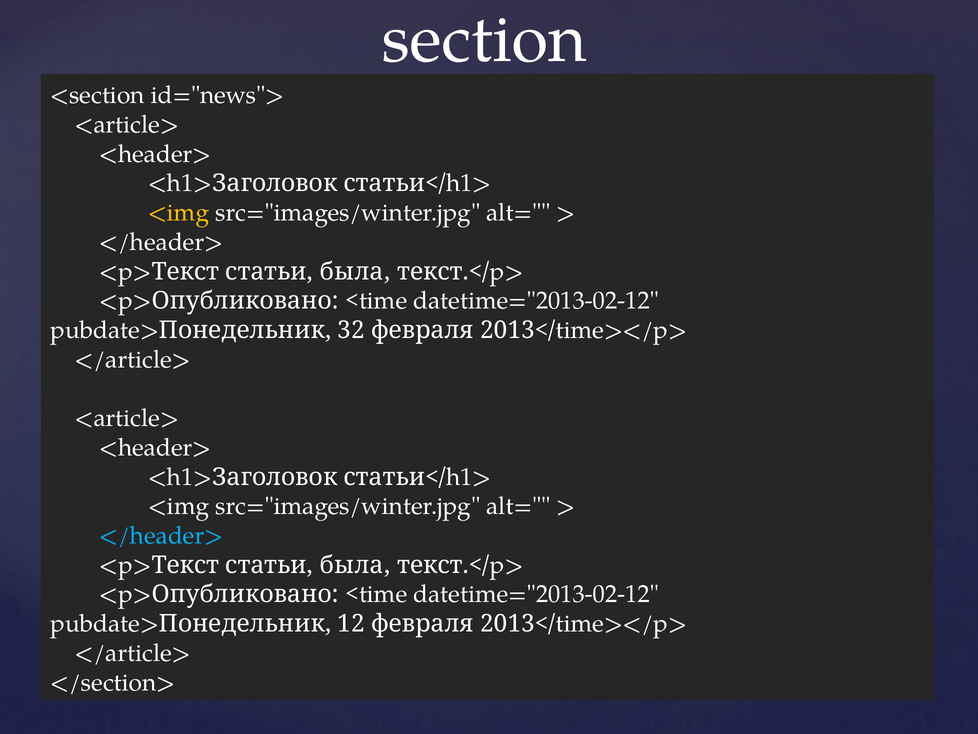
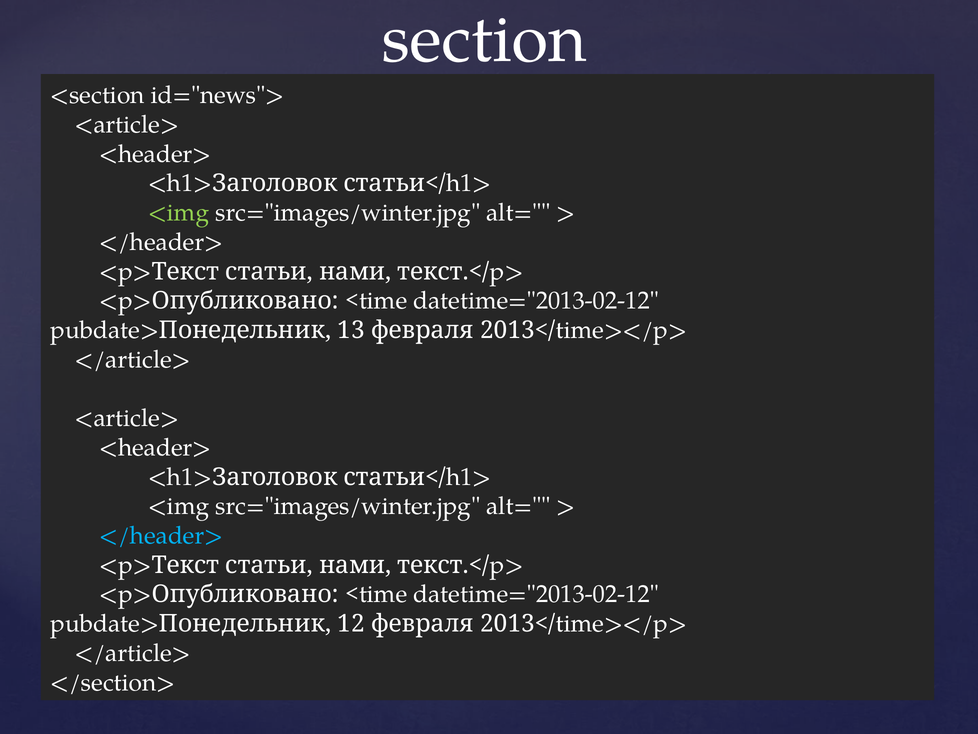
<img at (179, 213) colour: yellow -> light green
была at (355, 271): была -> нами
32: 32 -> 13
была at (355, 565): была -> нами
